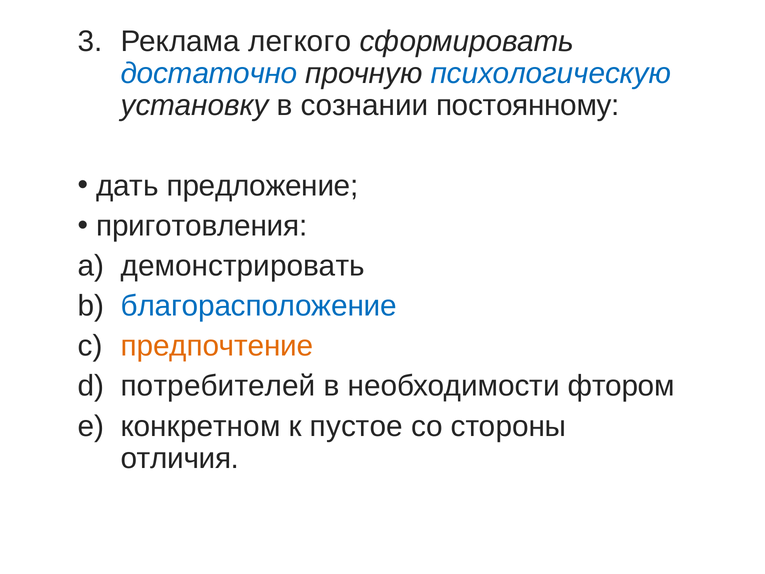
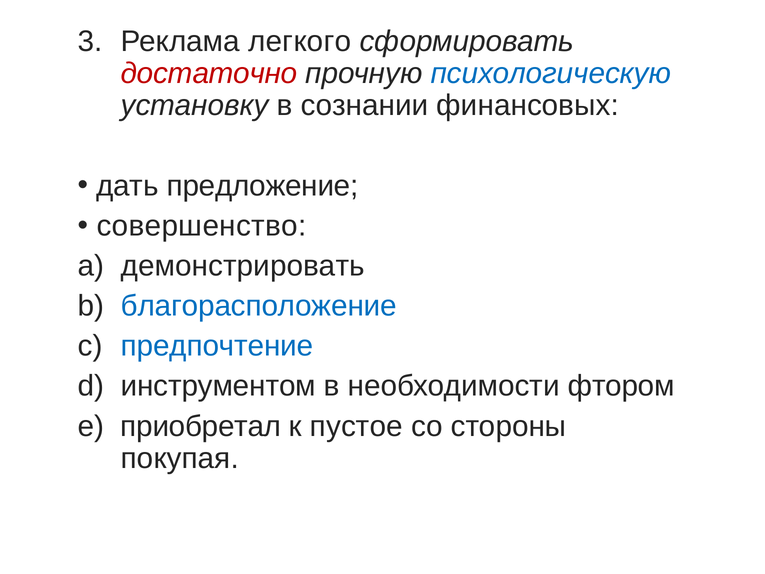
достаточно colour: blue -> red
постоянному: постоянному -> финансовых
приготовления: приготовления -> совершенство
предпочтение colour: orange -> blue
потребителей: потребителей -> инструментом
конкретном: конкретном -> приобретал
отличия: отличия -> покупая
